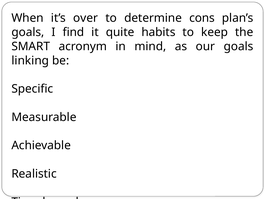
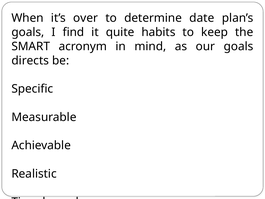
cons: cons -> date
linking: linking -> directs
